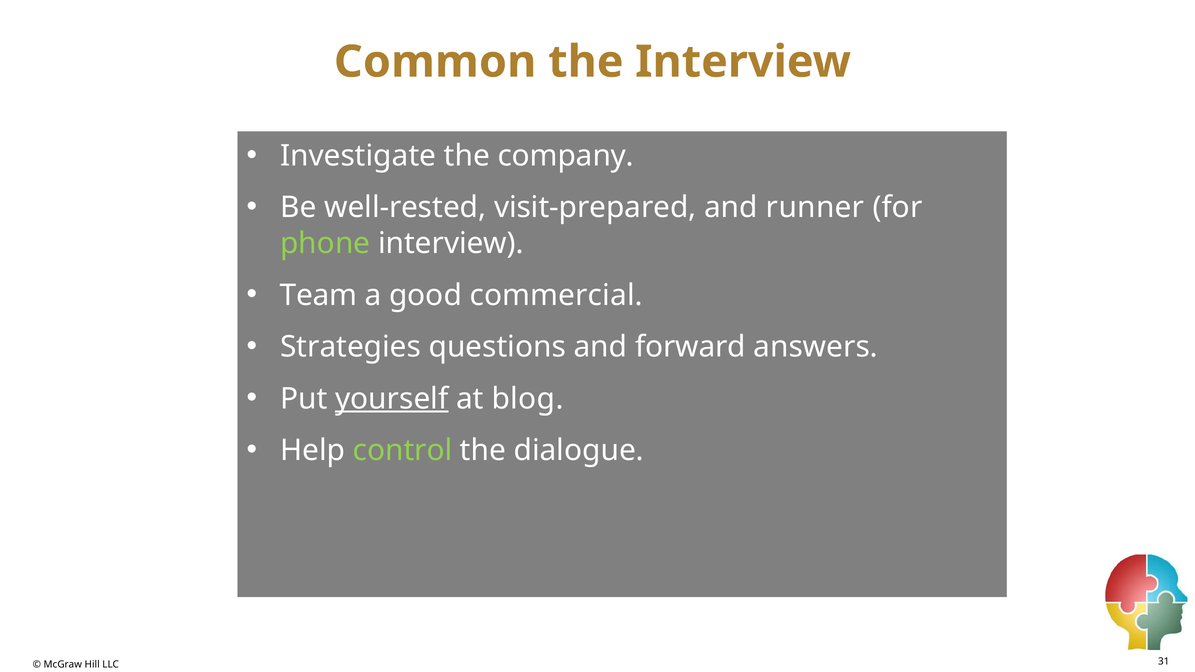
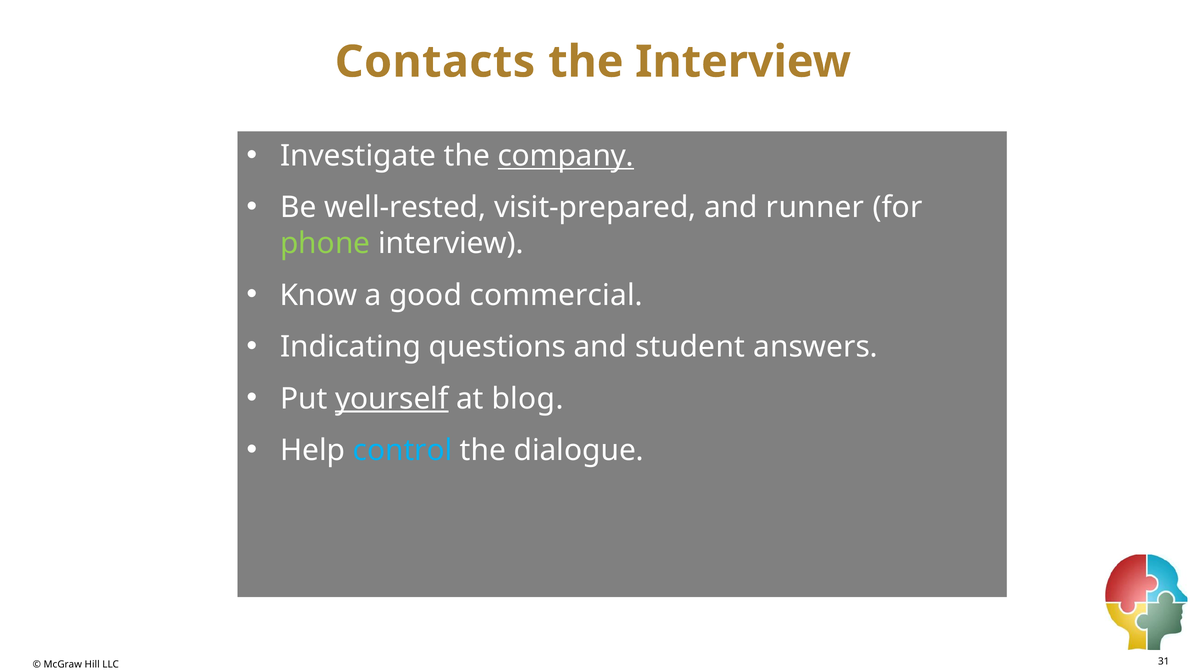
Common: Common -> Contacts
company underline: none -> present
Team: Team -> Know
Strategies: Strategies -> Indicating
forward: forward -> student
control colour: light green -> light blue
